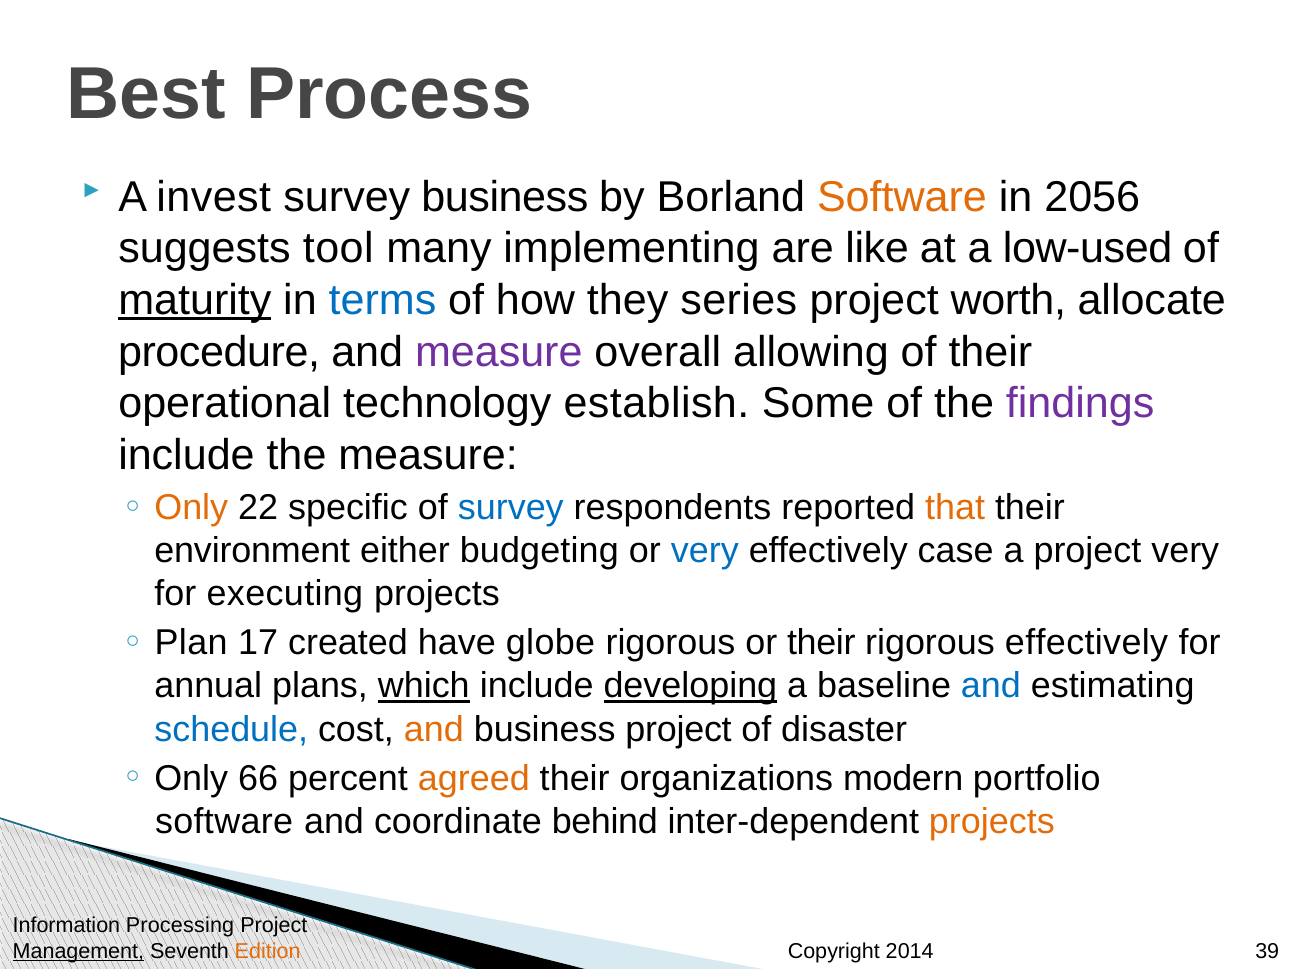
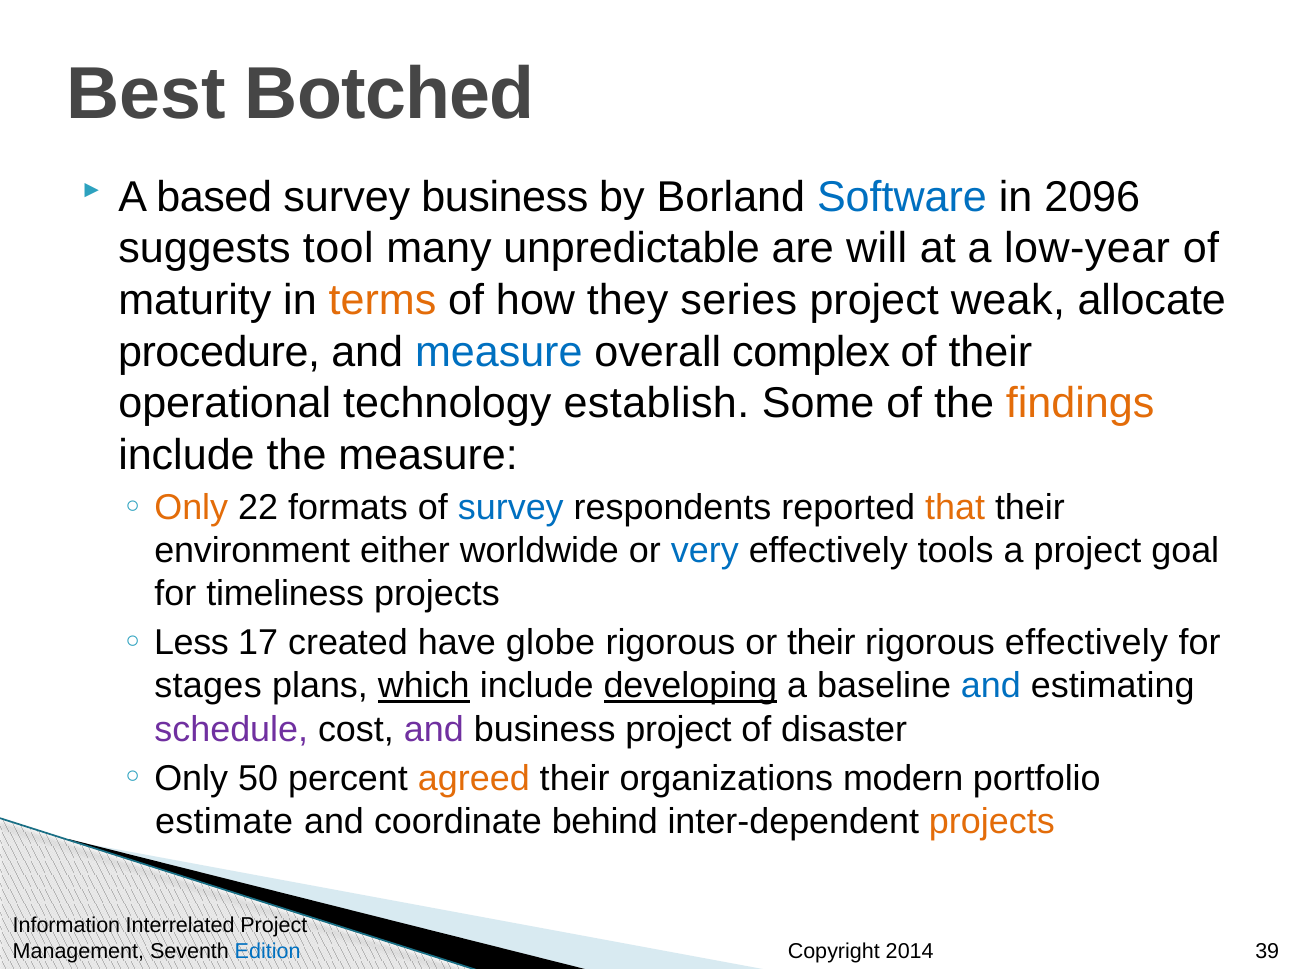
Process: Process -> Botched
invest: invest -> based
Software at (902, 197) colour: orange -> blue
2056: 2056 -> 2096
implementing: implementing -> unpredictable
like: like -> will
low-used: low-used -> low-year
maturity underline: present -> none
terms colour: blue -> orange
worth: worth -> weak
measure at (499, 352) colour: purple -> blue
allowing: allowing -> complex
findings colour: purple -> orange
specific: specific -> formats
budgeting: budgeting -> worldwide
case: case -> tools
project very: very -> goal
executing: executing -> timeliness
Plan: Plan -> Less
annual: annual -> stages
schedule colour: blue -> purple
and at (434, 729) colour: orange -> purple
66: 66 -> 50
software at (224, 821): software -> estimate
Processing: Processing -> Interrelated
Management underline: present -> none
Edition colour: orange -> blue
